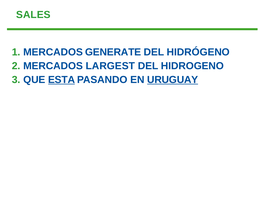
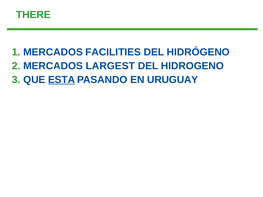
SALES: SALES -> THERE
GENERATE: GENERATE -> FACILITIES
URUGUAY underline: present -> none
